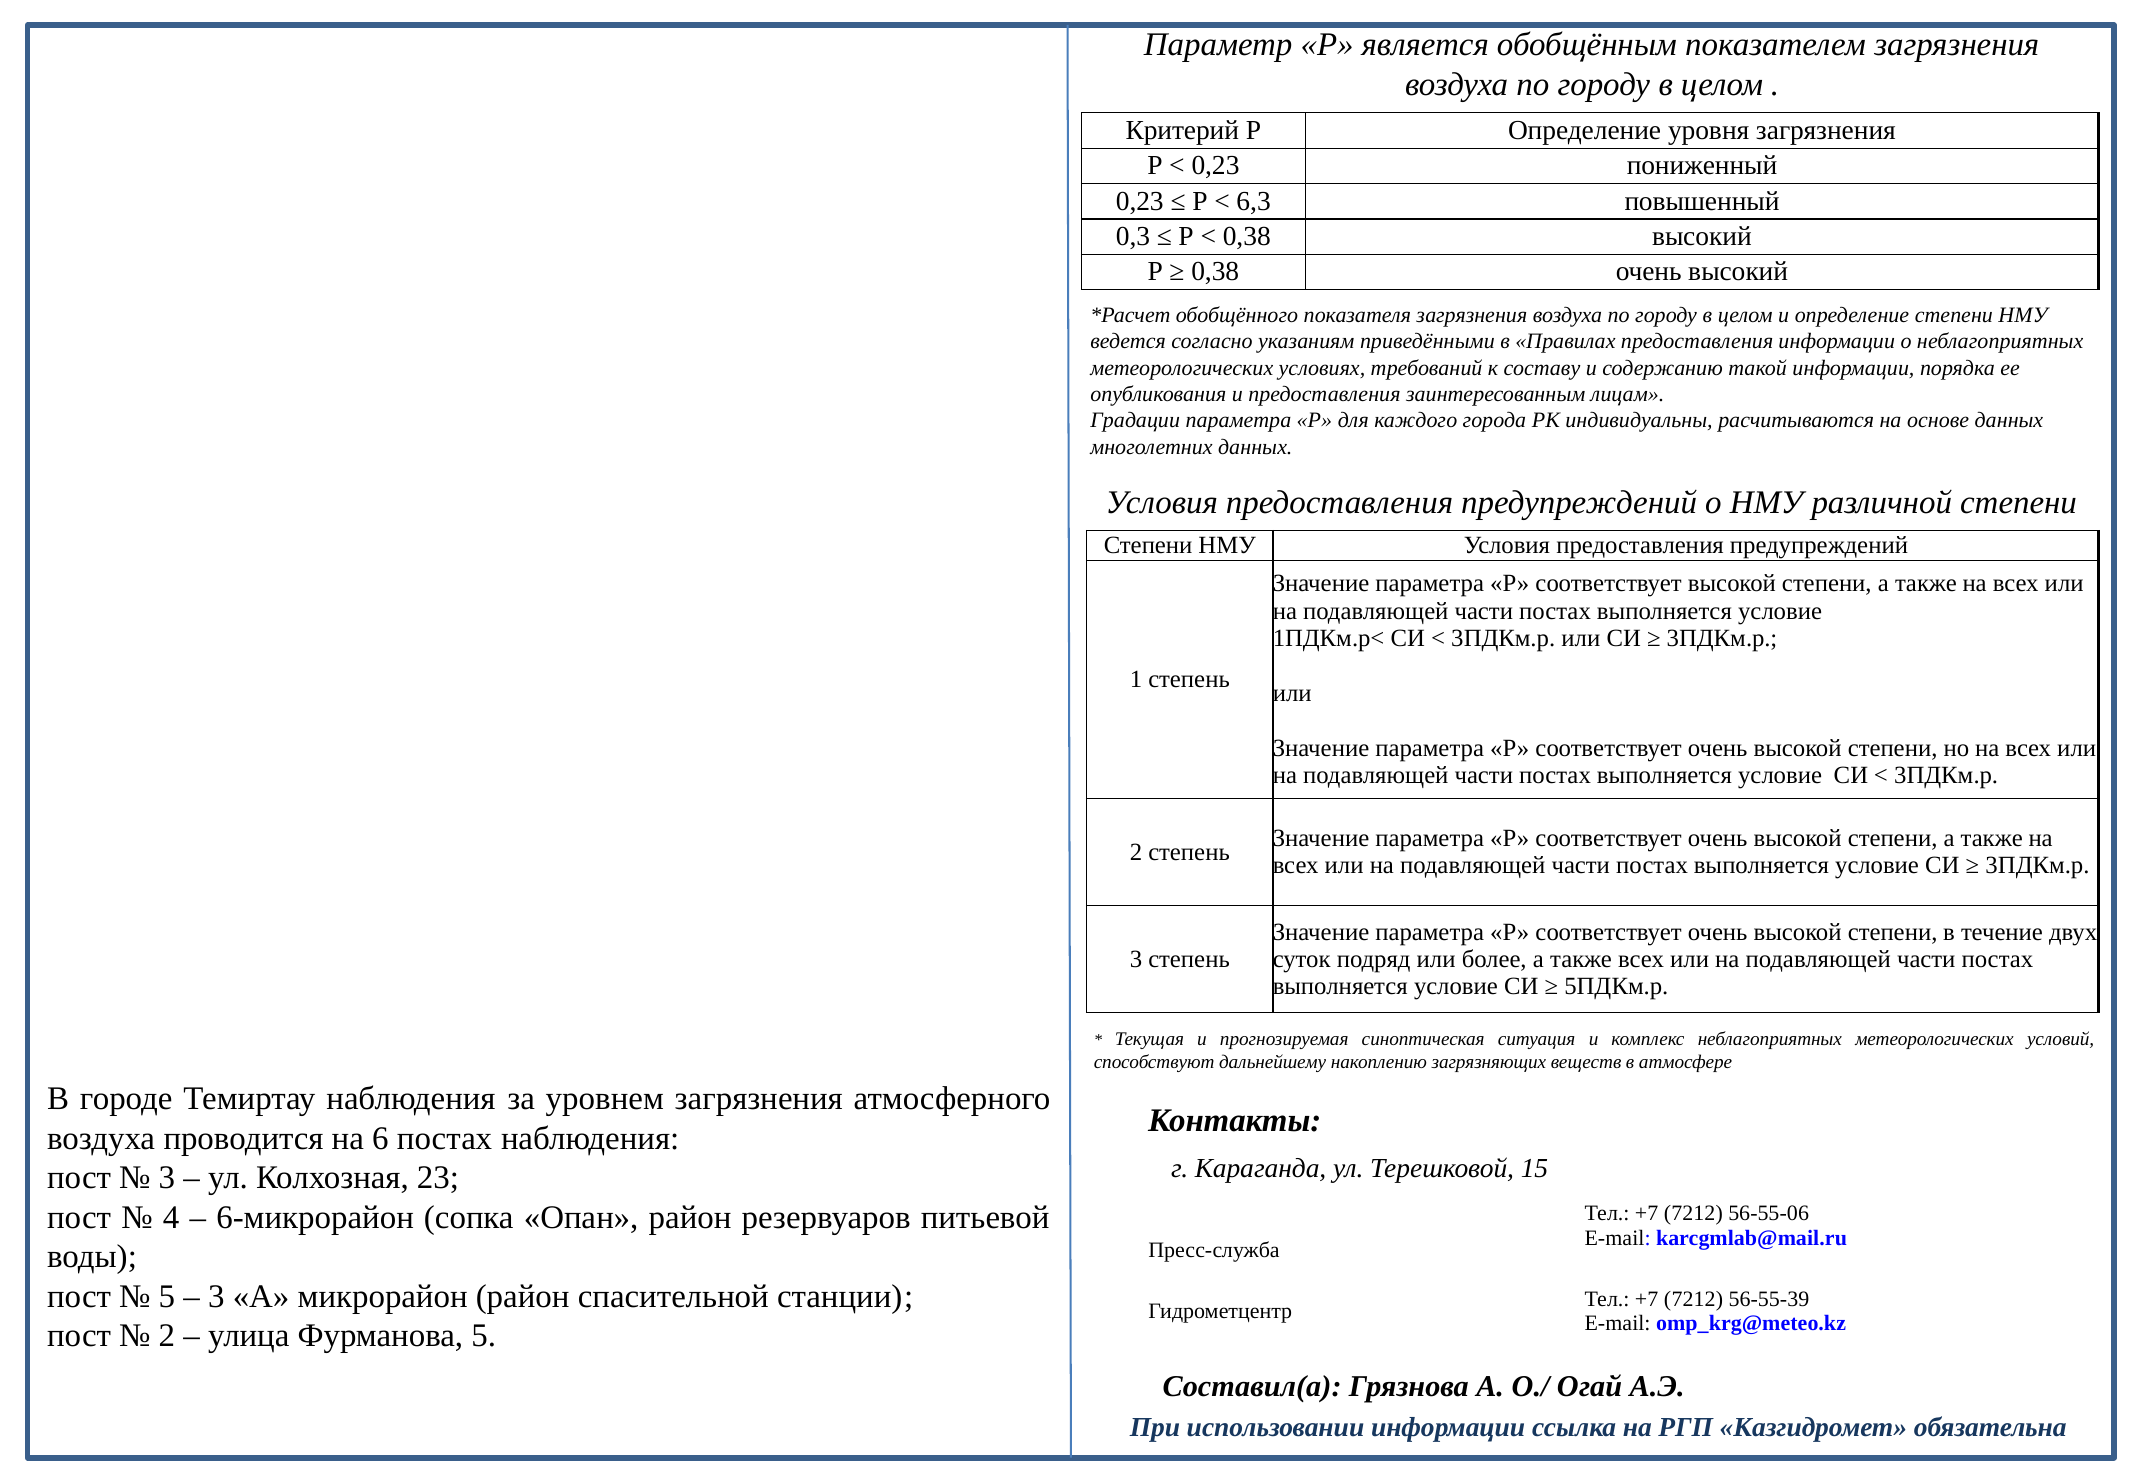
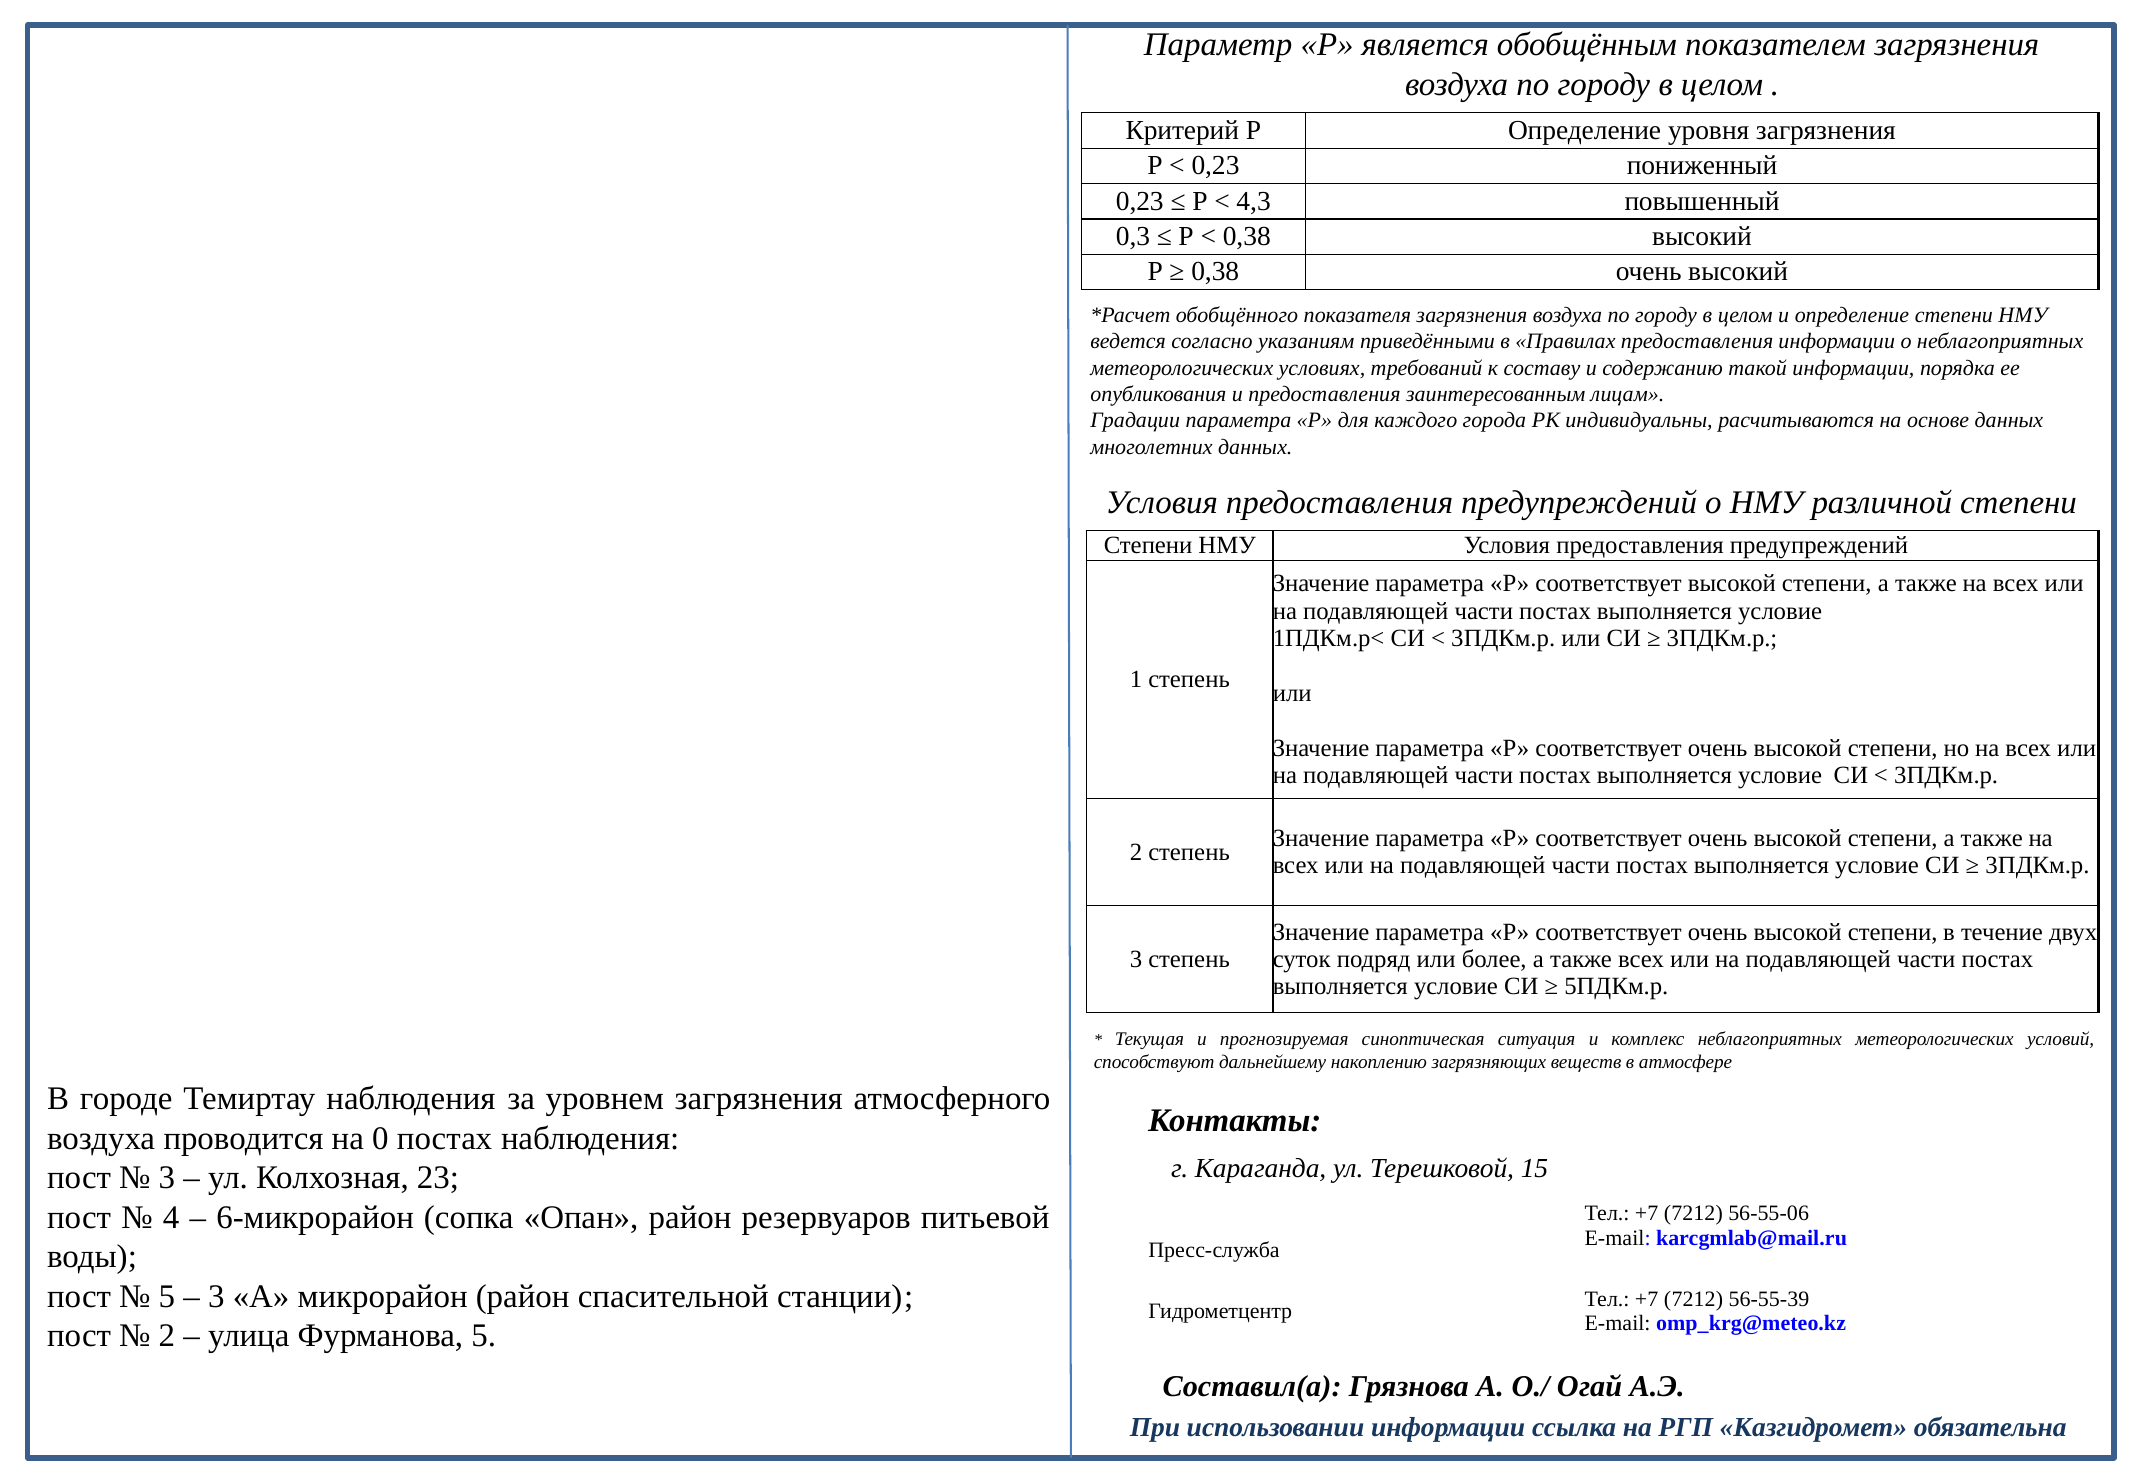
6,3: 6,3 -> 4,3
6: 6 -> 0
